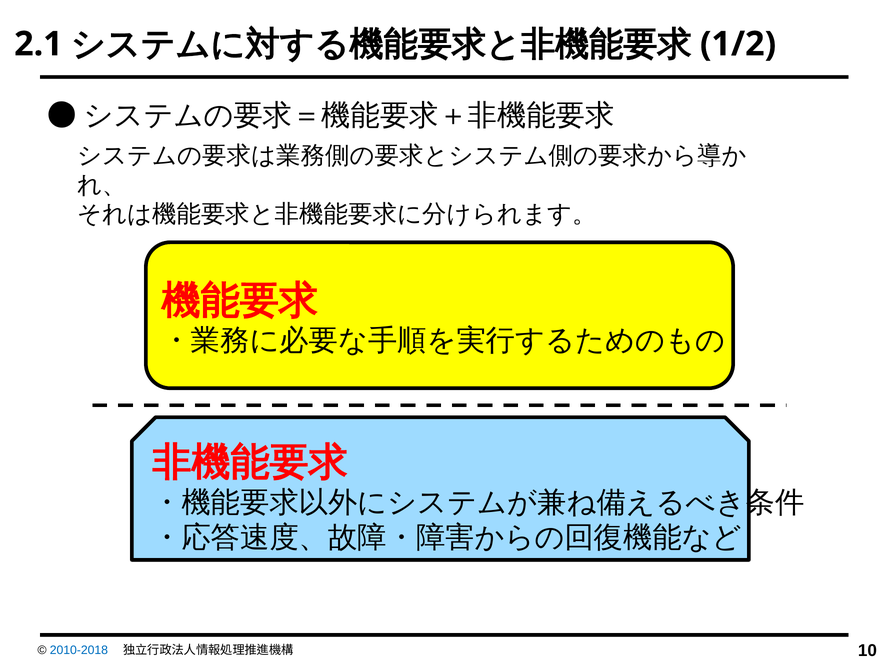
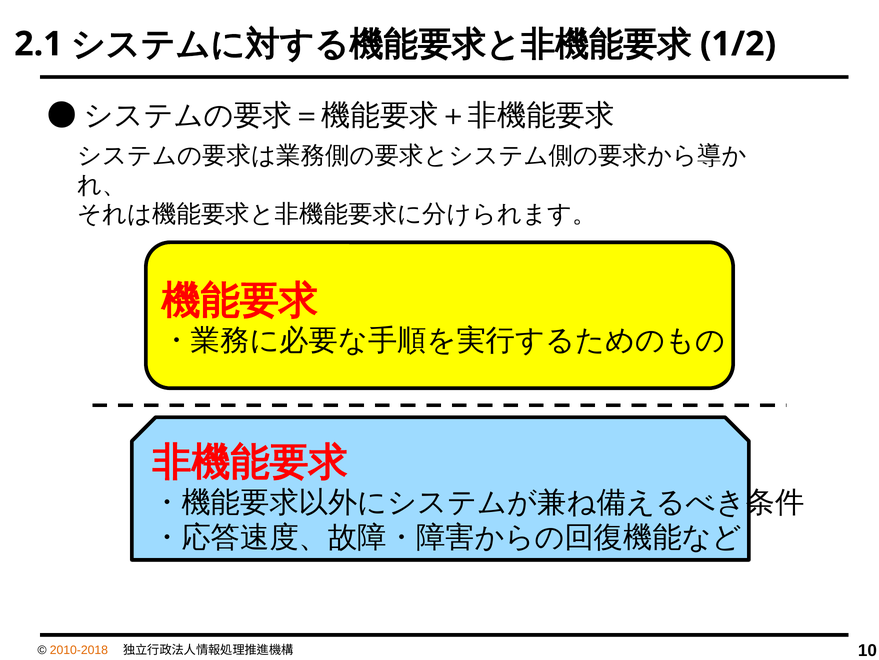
2010-2018 colour: blue -> orange
